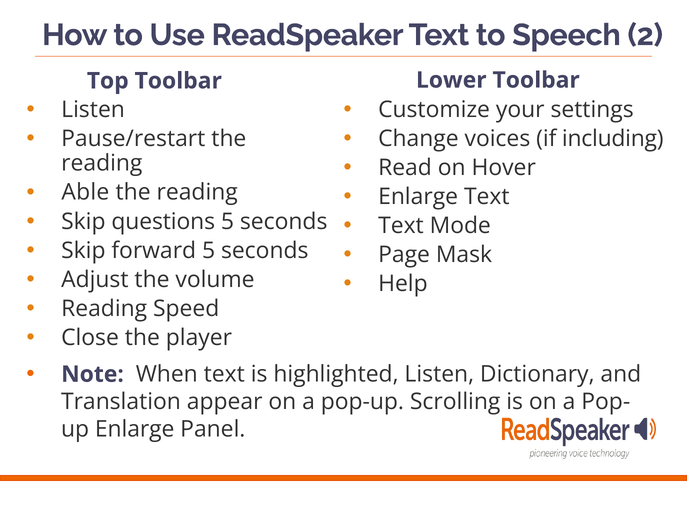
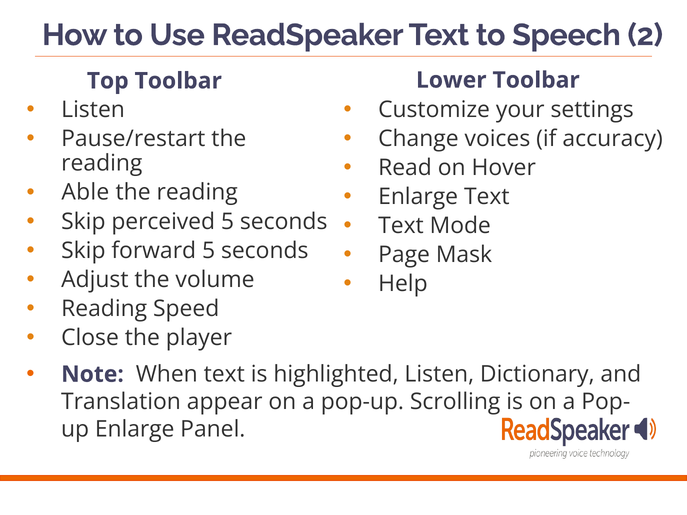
including: including -> accuracy
questions: questions -> perceived
